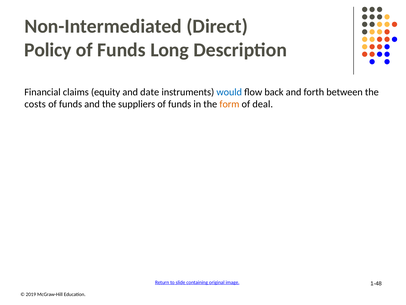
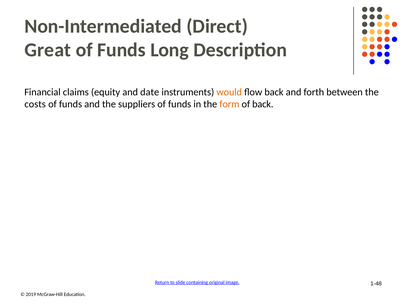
Policy: Policy -> Great
would colour: blue -> orange
of deal: deal -> back
